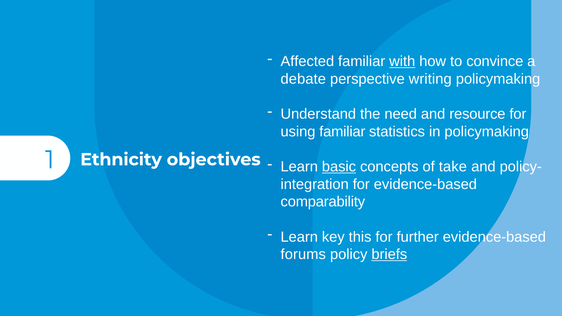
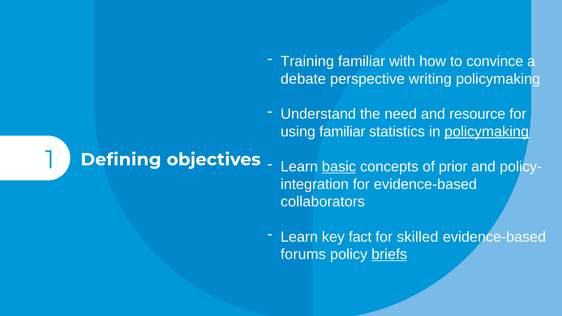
Affected: Affected -> Training
with underline: present -> none
policymaking at (487, 132) underline: none -> present
Ethnicity: Ethnicity -> Defining
take: take -> prior
comparability: comparability -> collaborators
this: this -> fact
further: further -> skilled
